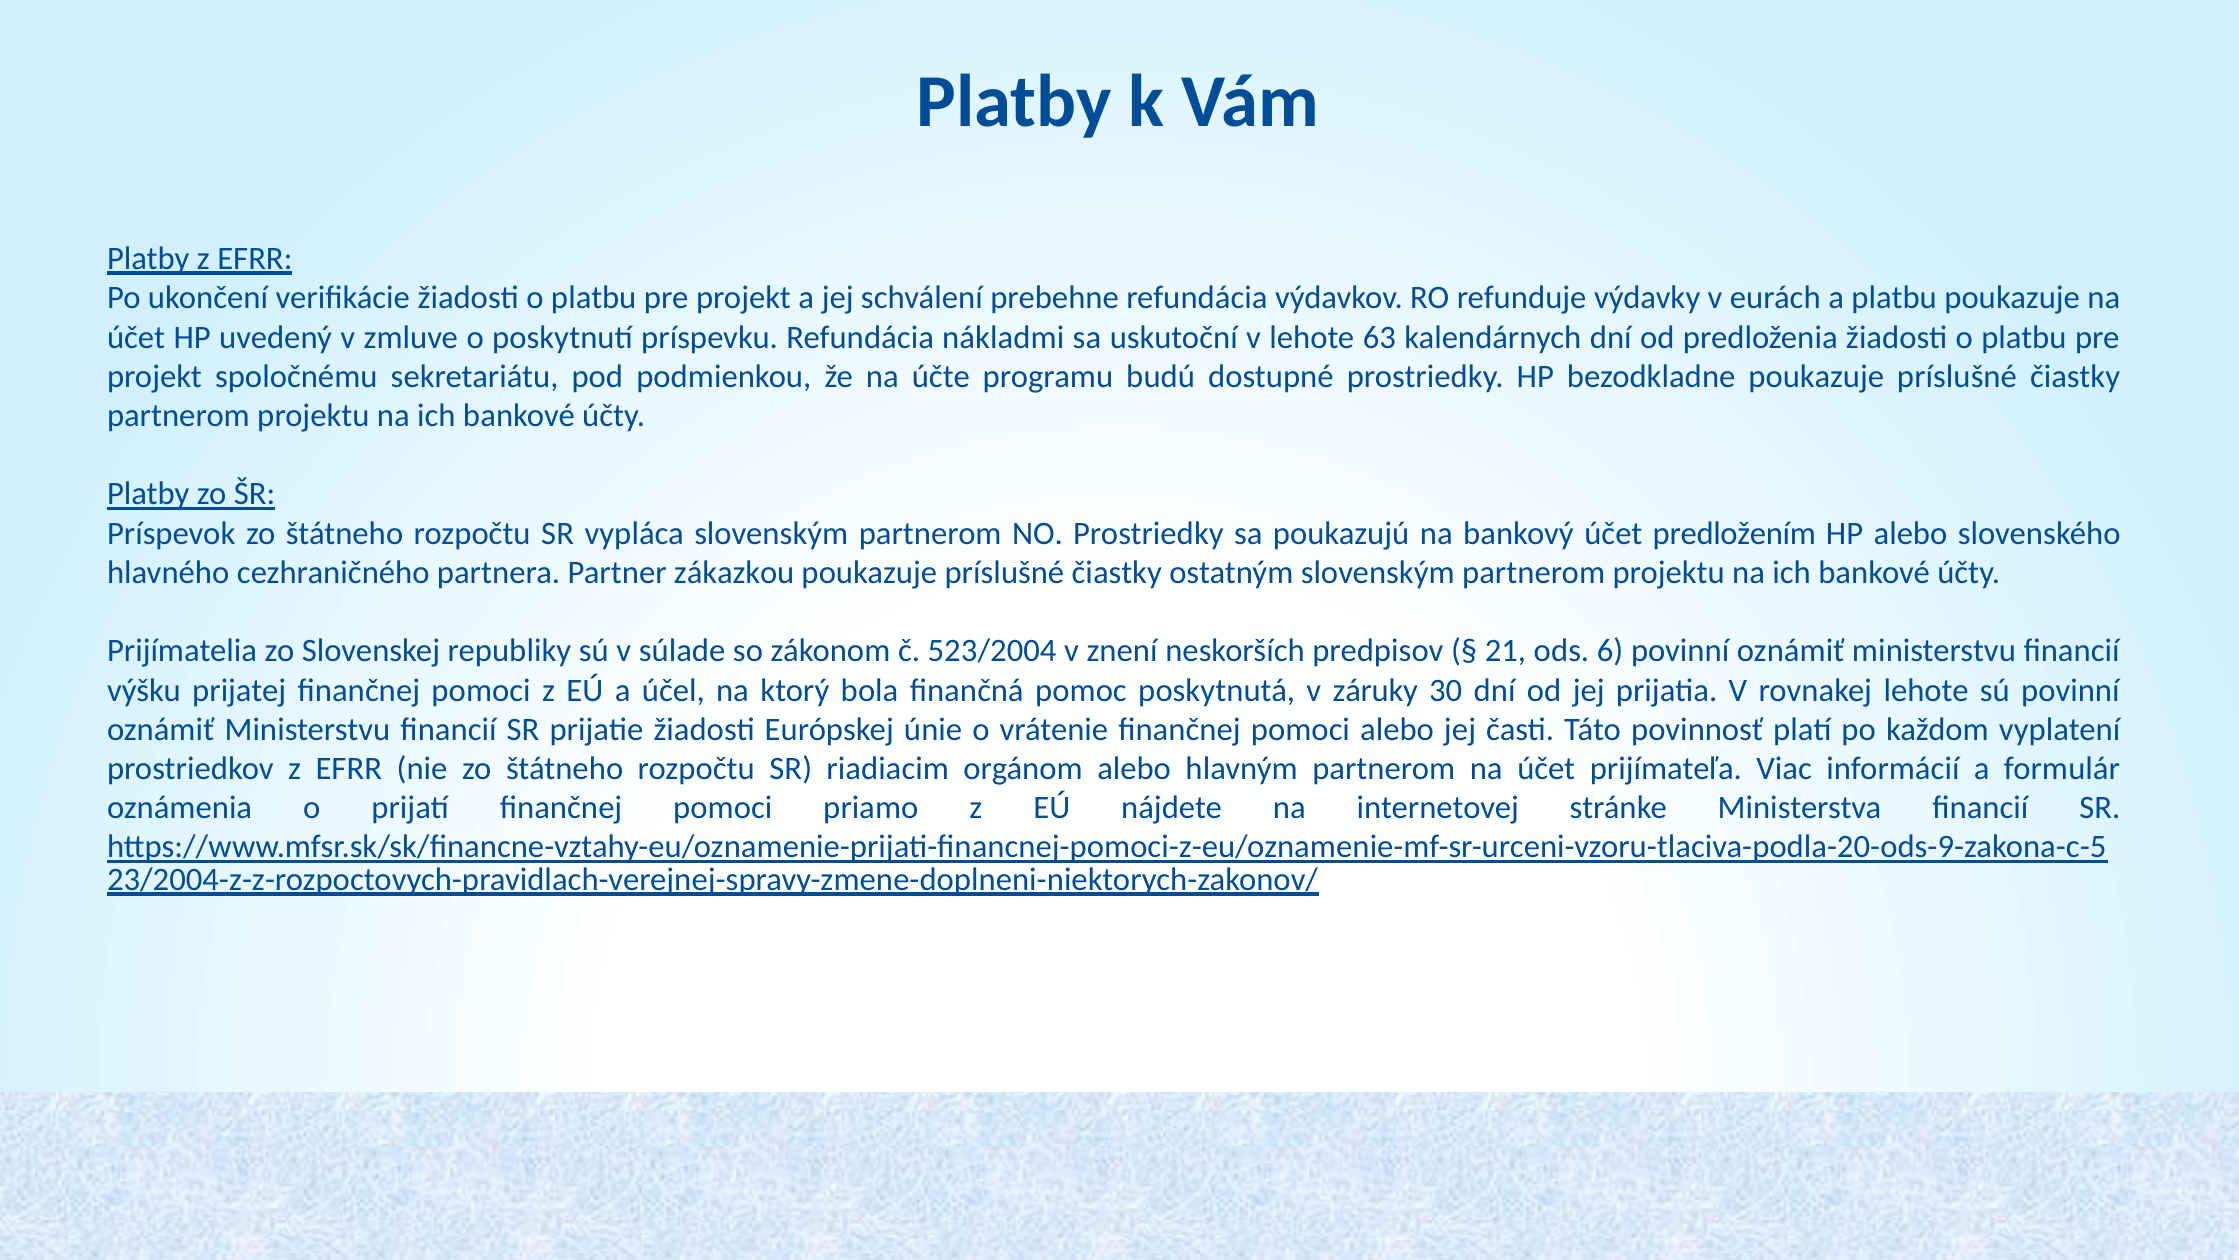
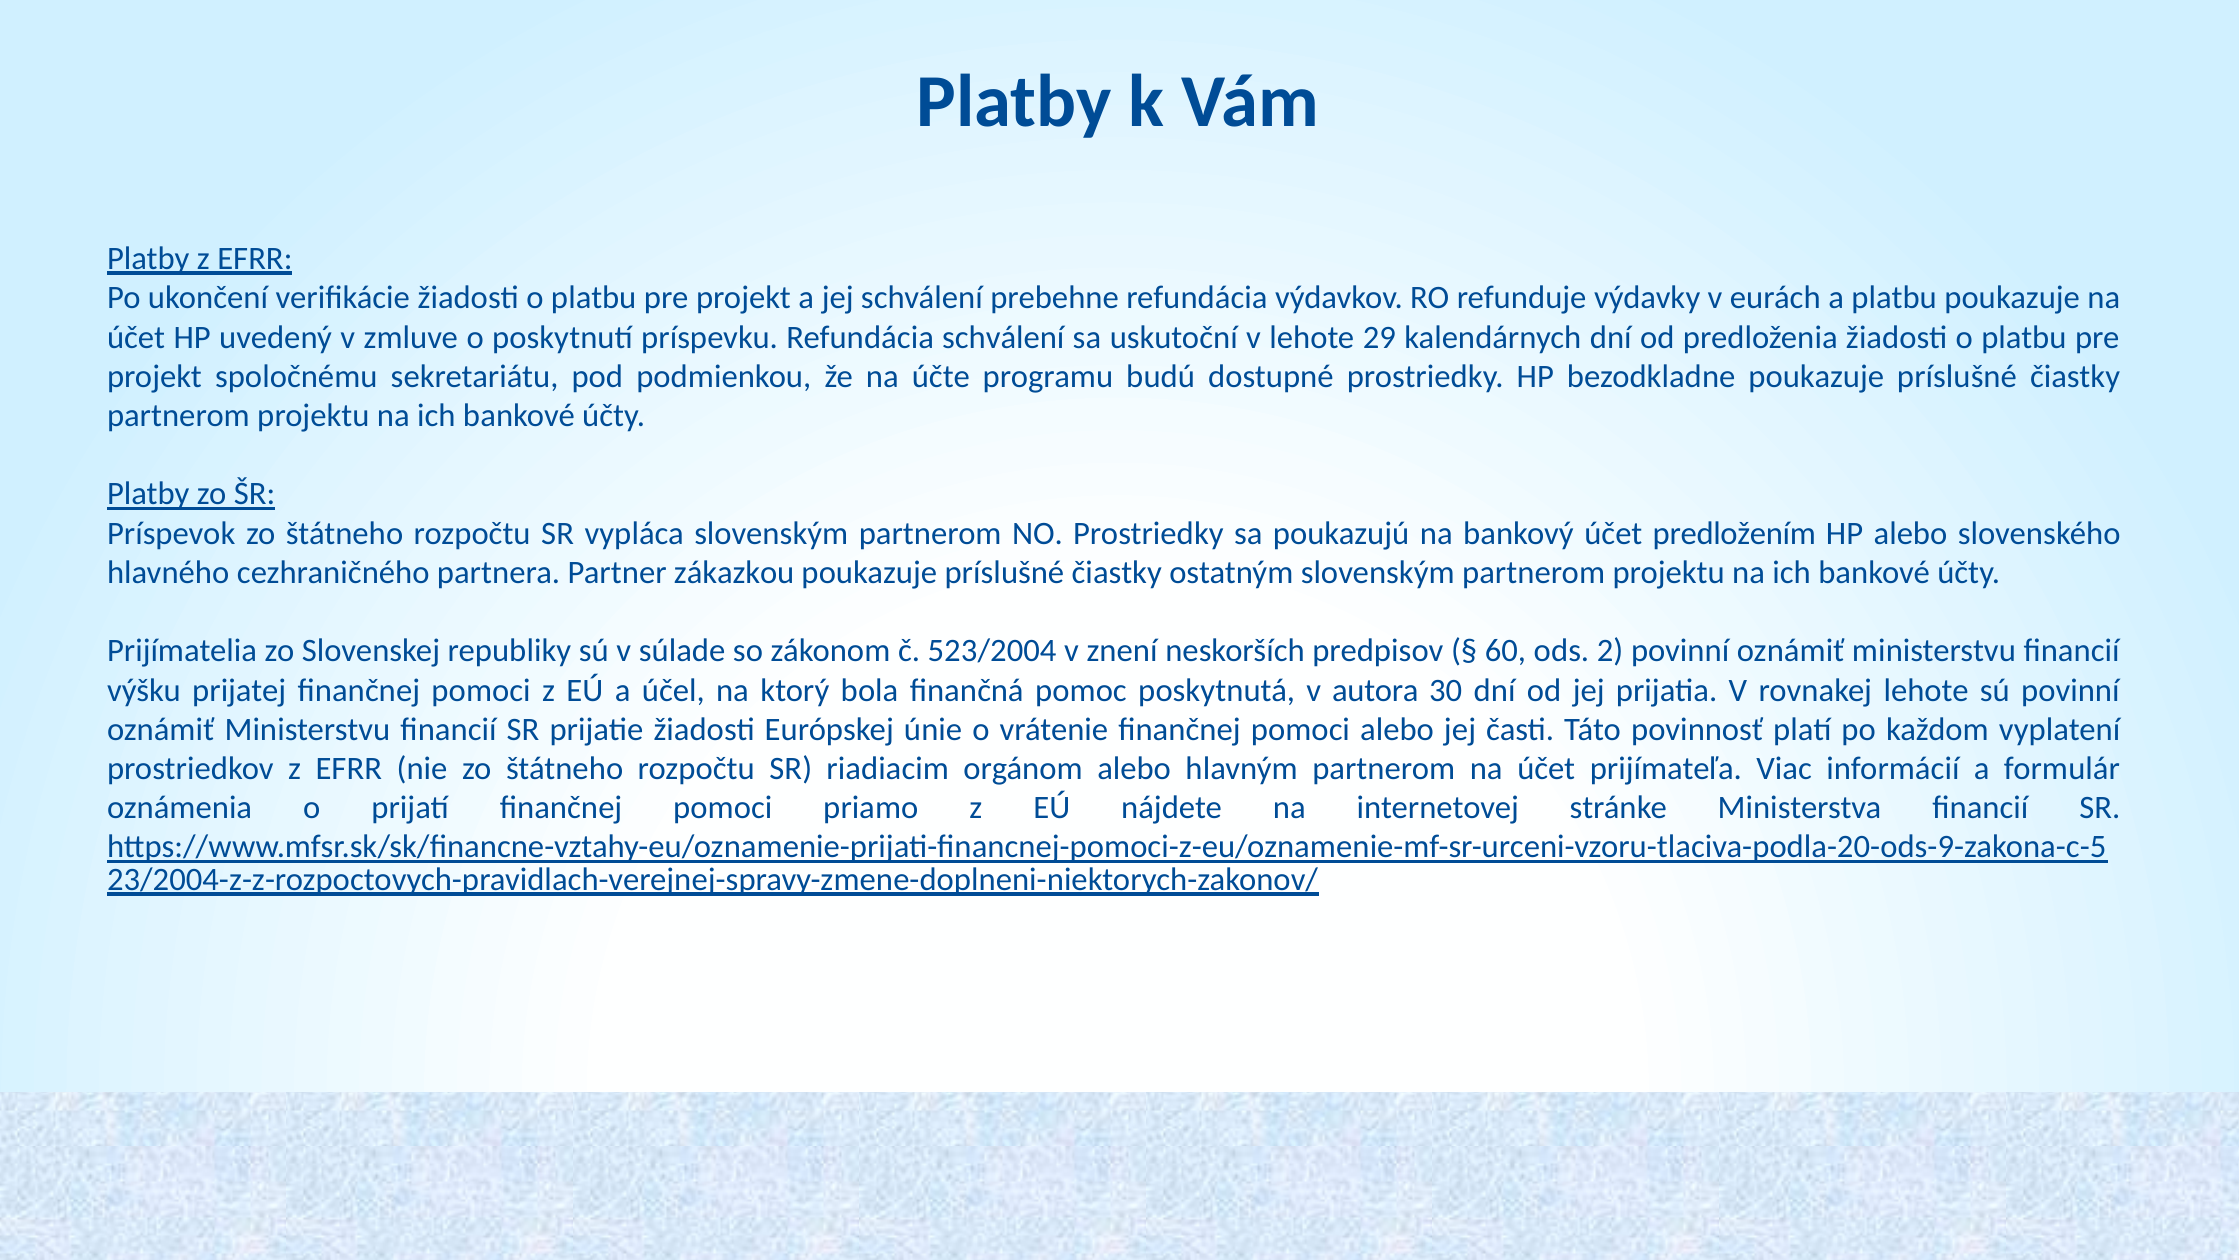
Refundácia nákladmi: nákladmi -> schválení
63: 63 -> 29
21: 21 -> 60
6: 6 -> 2
záruky: záruky -> autora
